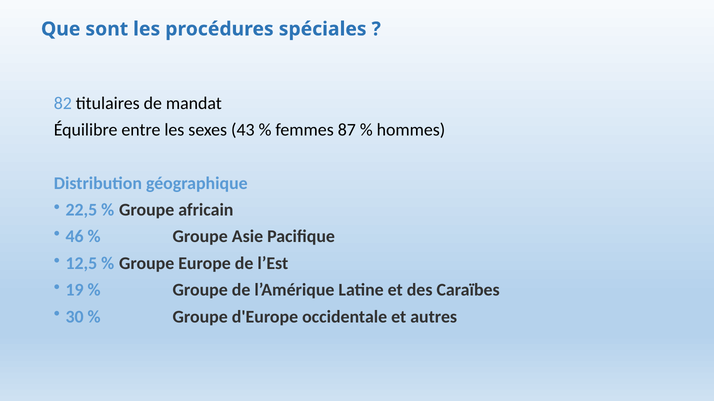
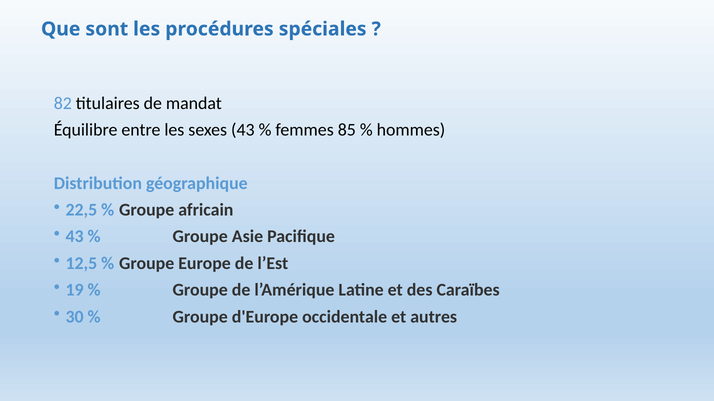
87: 87 -> 85
46 at (75, 237): 46 -> 43
